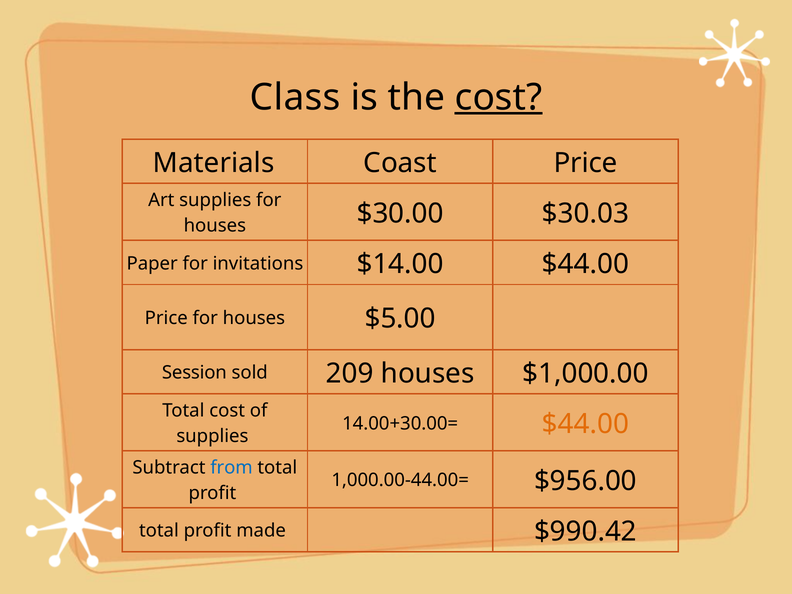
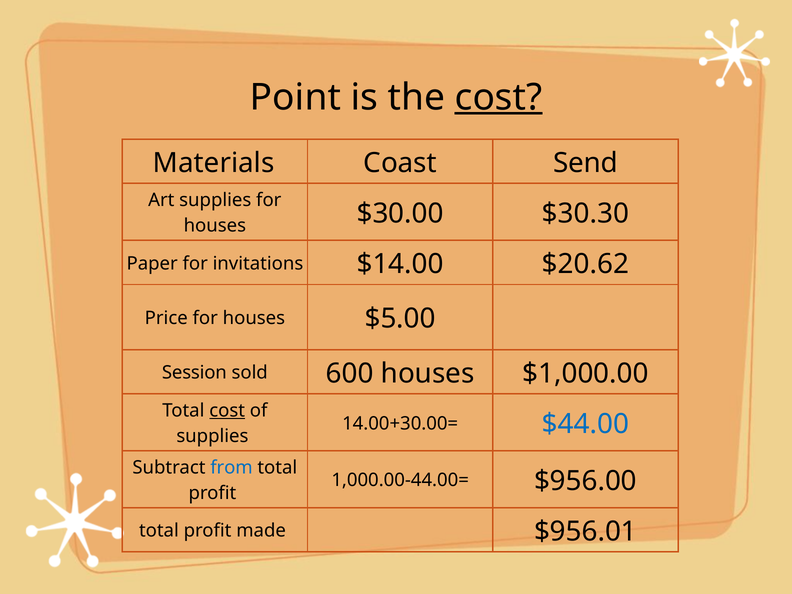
Class: Class -> Point
Coast Price: Price -> Send
$30.03: $30.03 -> $30.30
$14.00 $44.00: $44.00 -> $20.62
209: 209 -> 600
cost at (227, 411) underline: none -> present
$44.00 at (585, 424) colour: orange -> blue
$990.42: $990.42 -> $956.01
